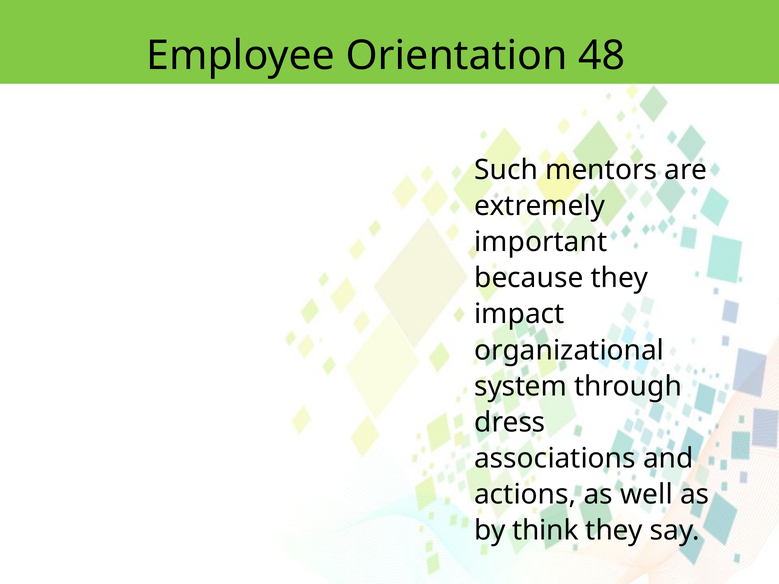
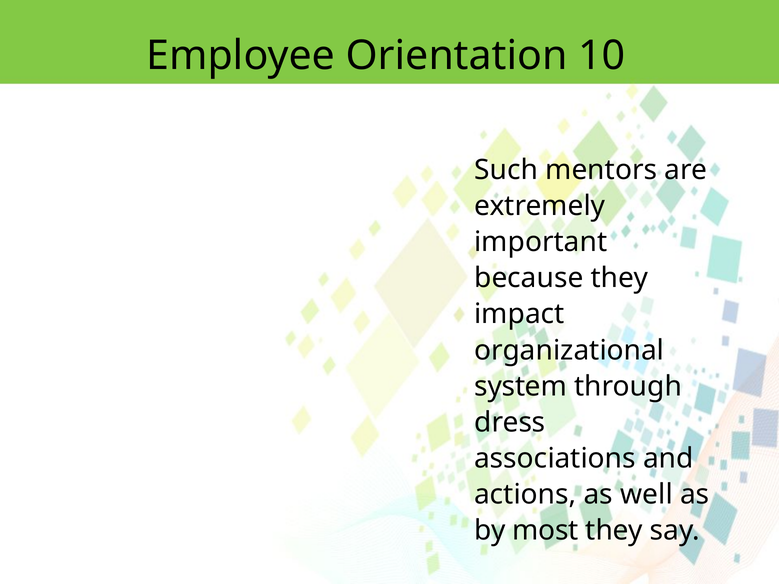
48: 48 -> 10
think: think -> most
